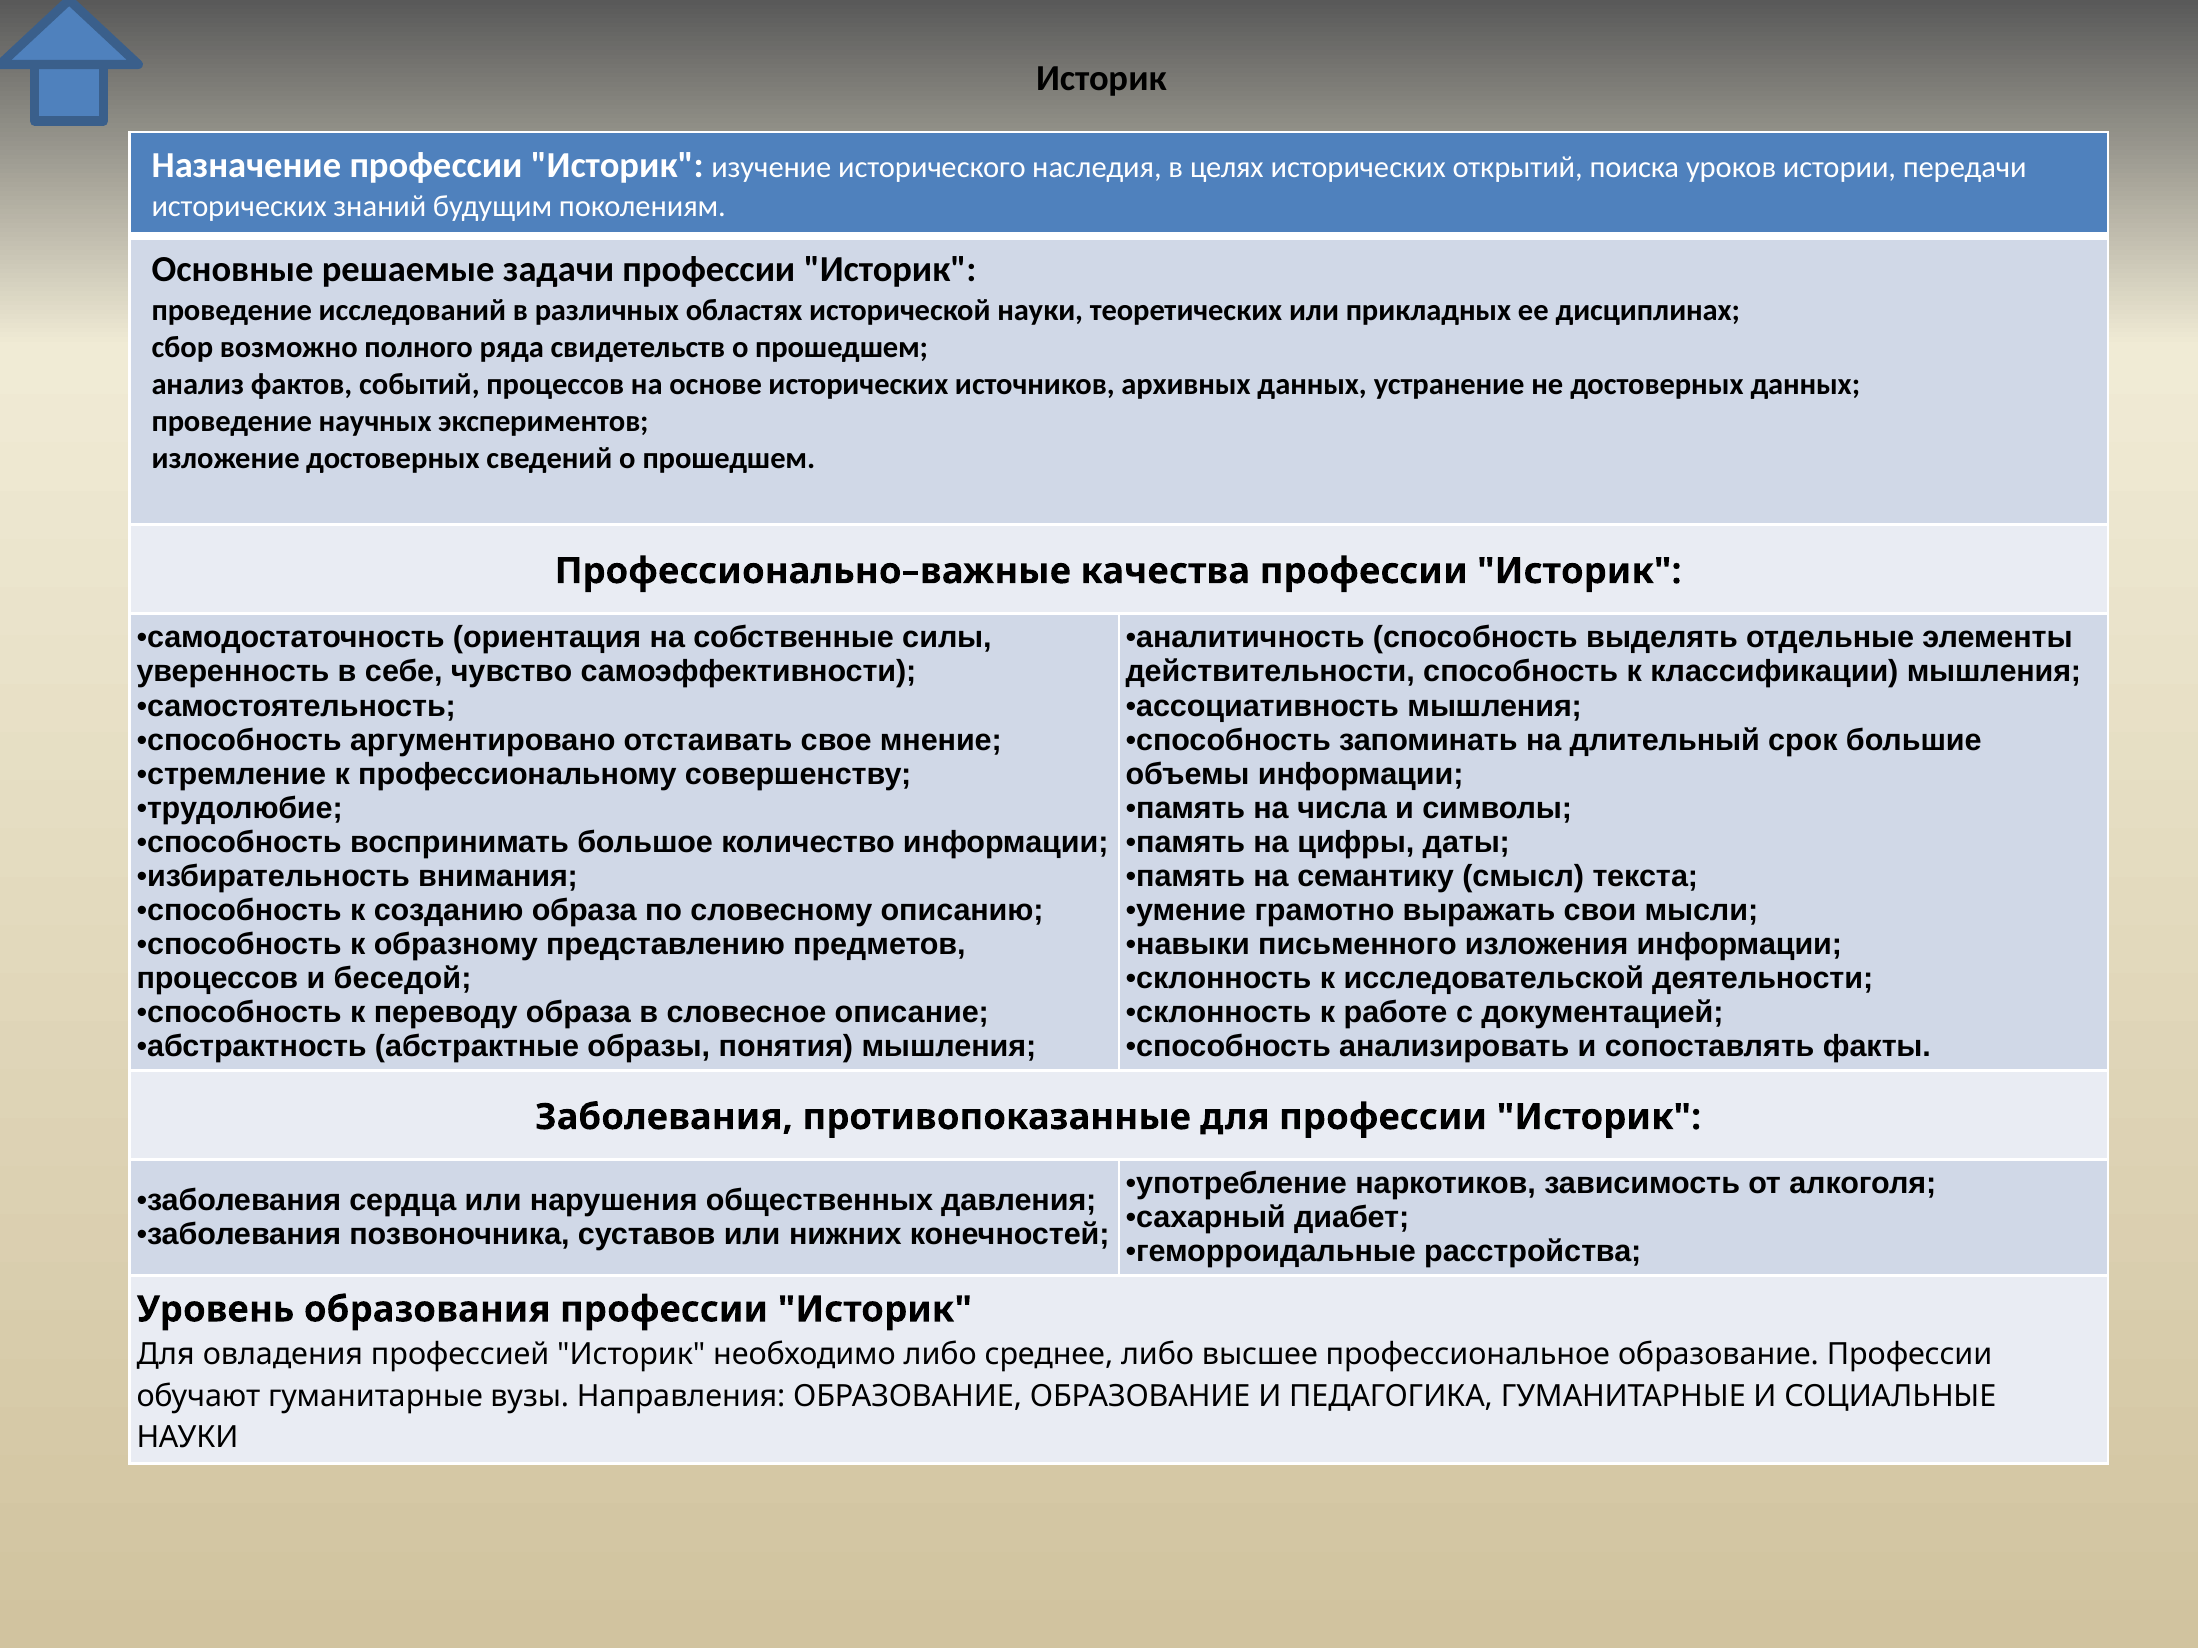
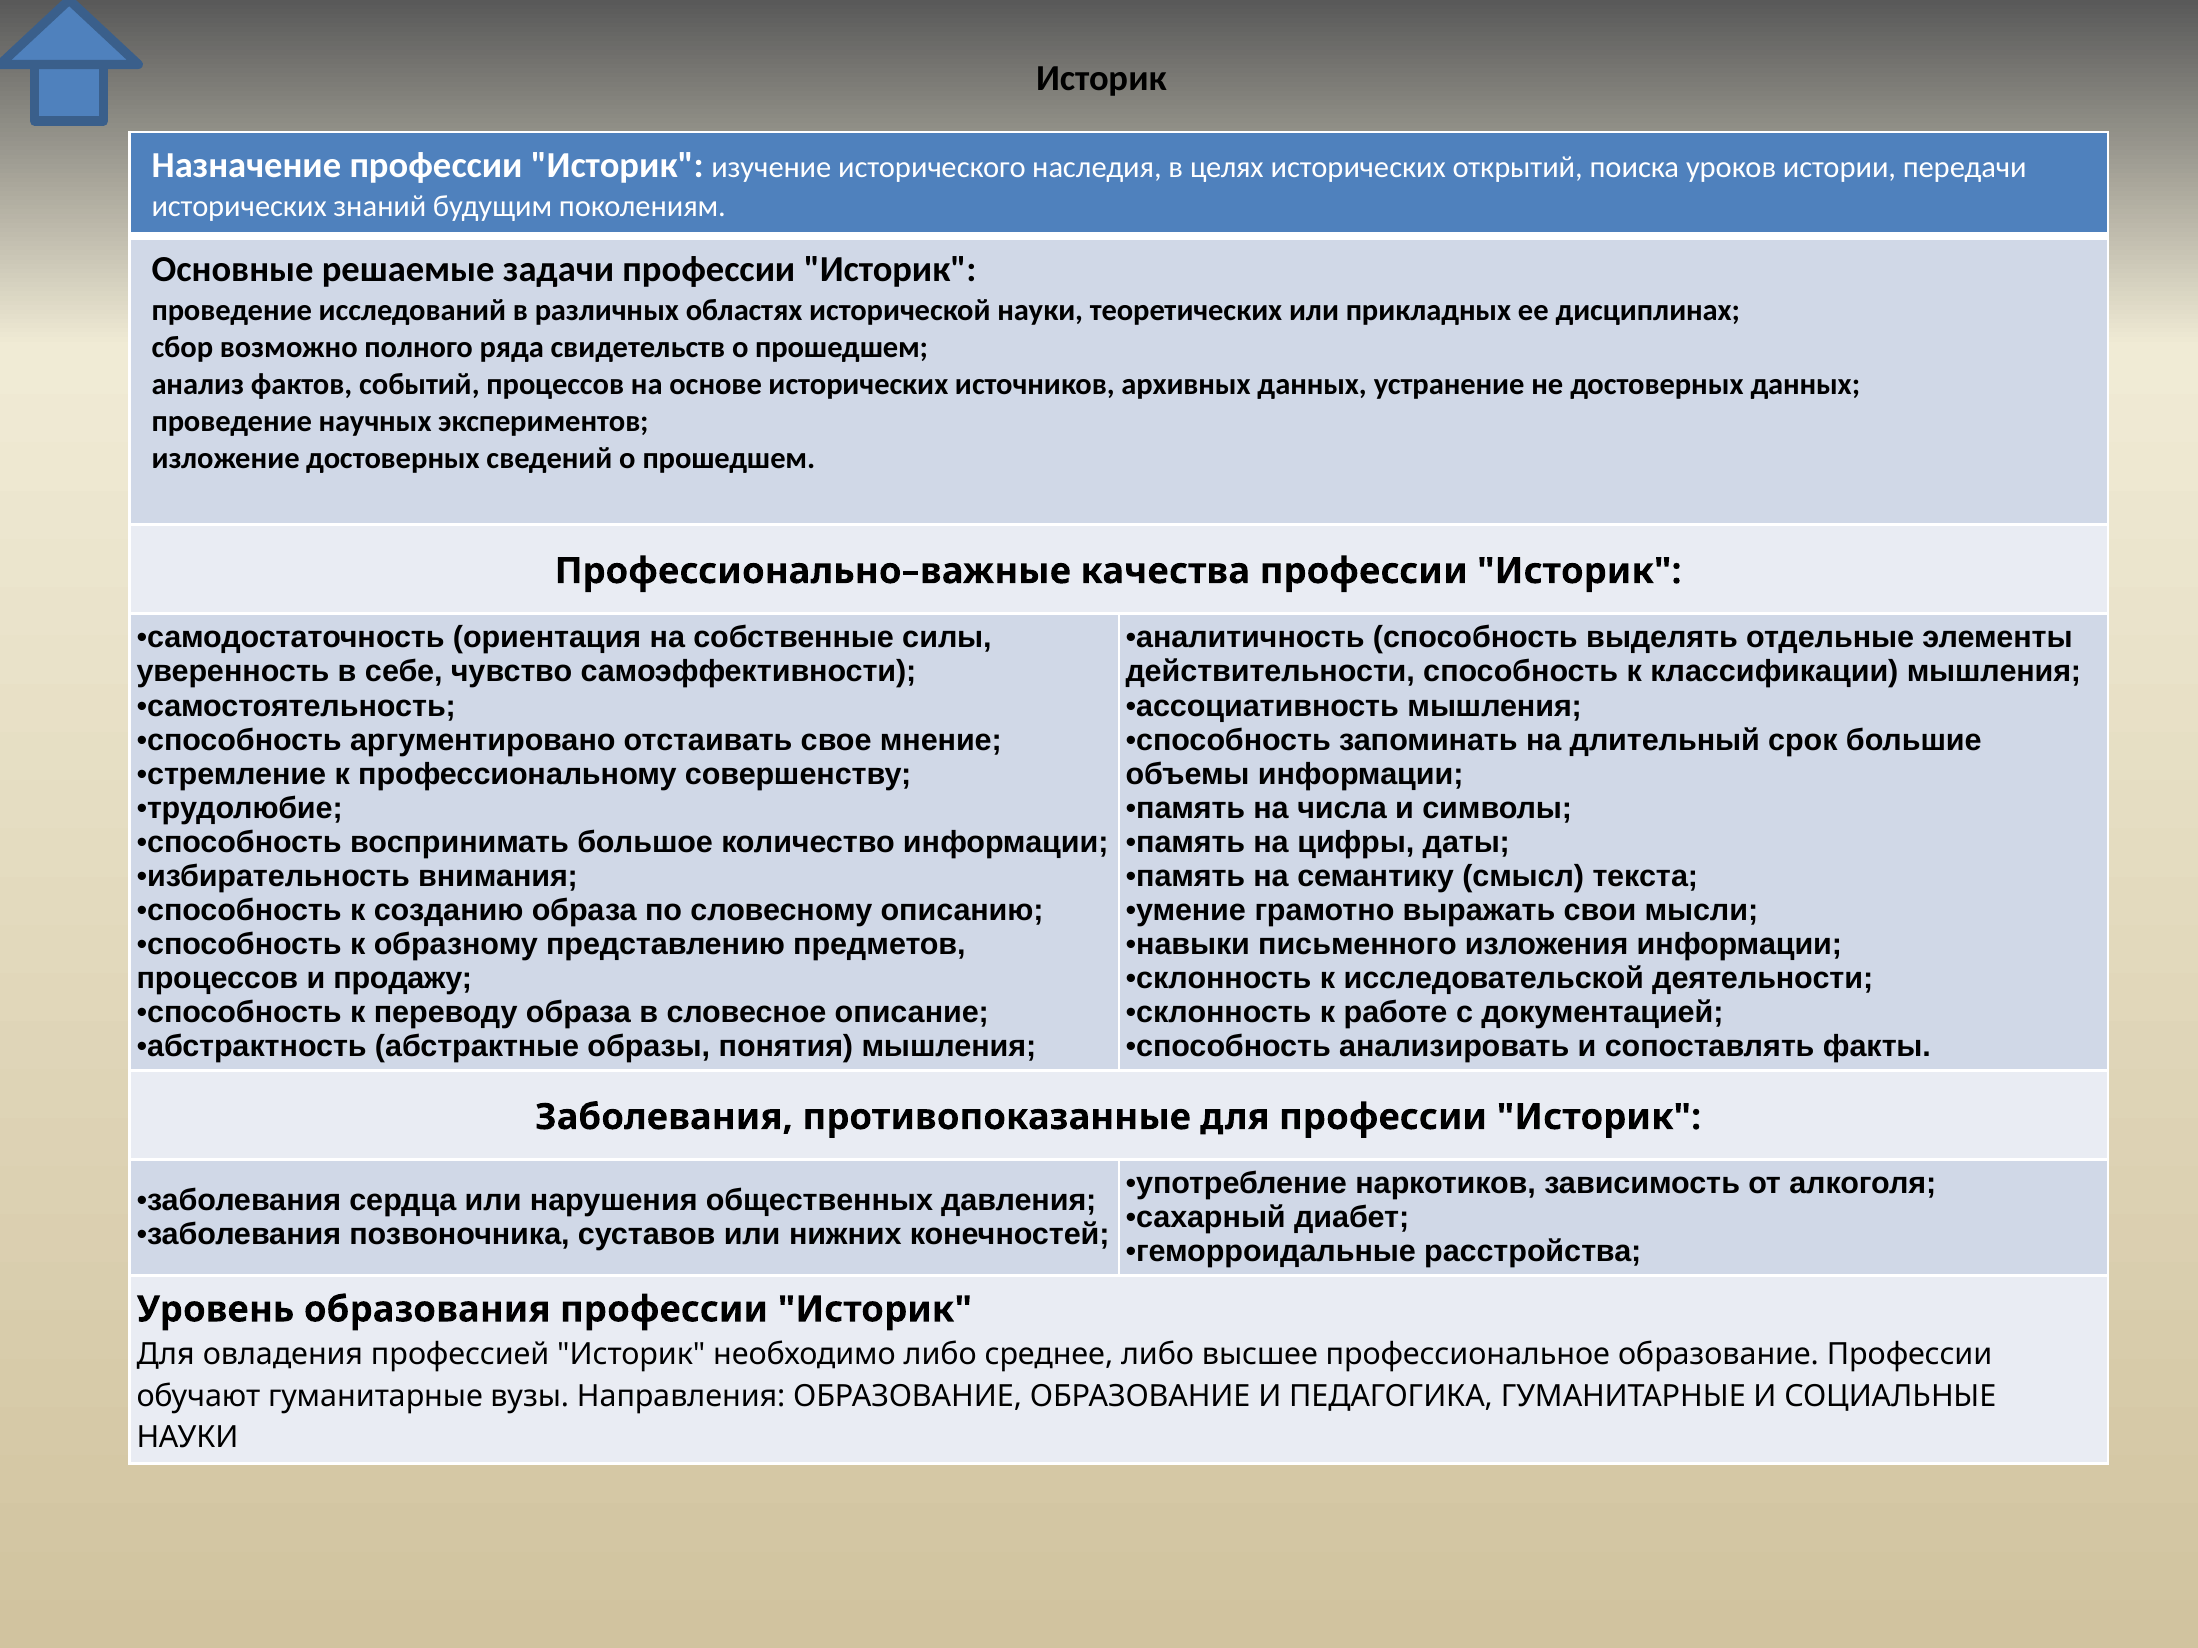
беседой: беседой -> продажу
